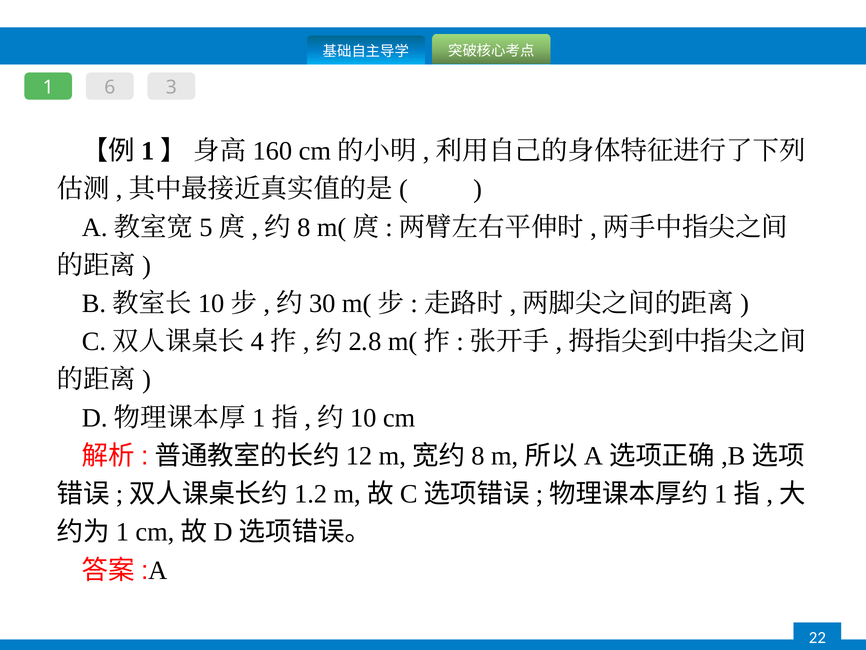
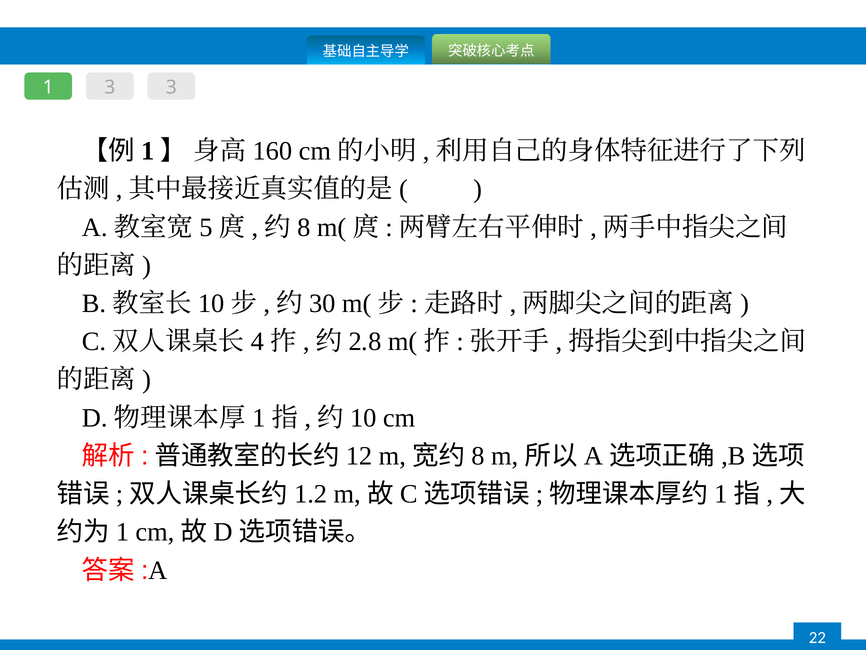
1 6: 6 -> 3
